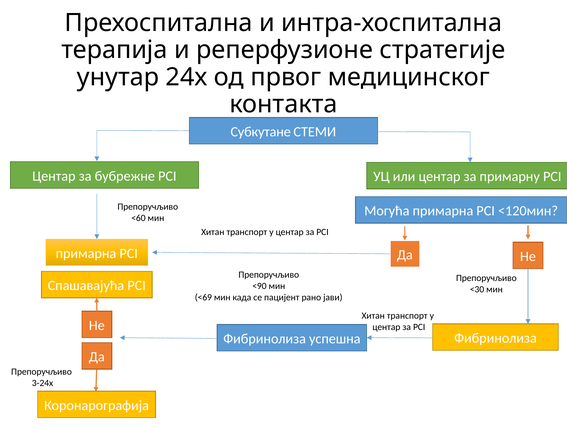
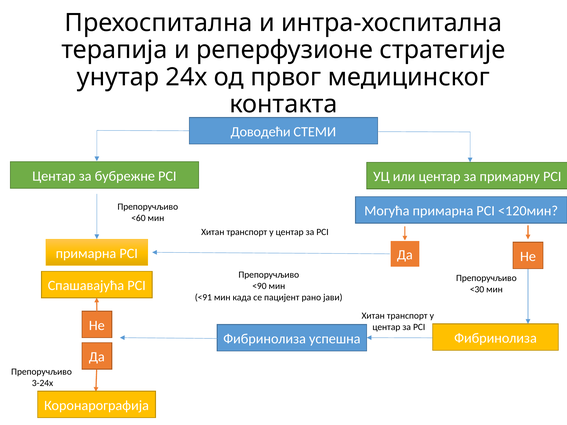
Субкутане: Субкутане -> Доводећи
<69: <69 -> <91
